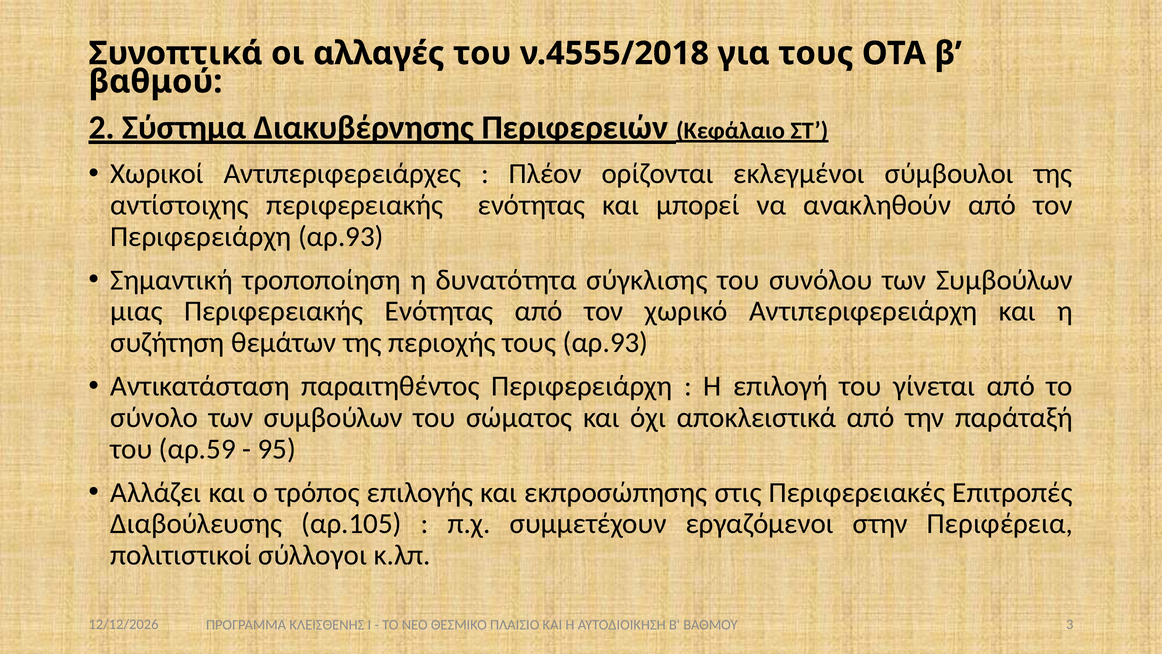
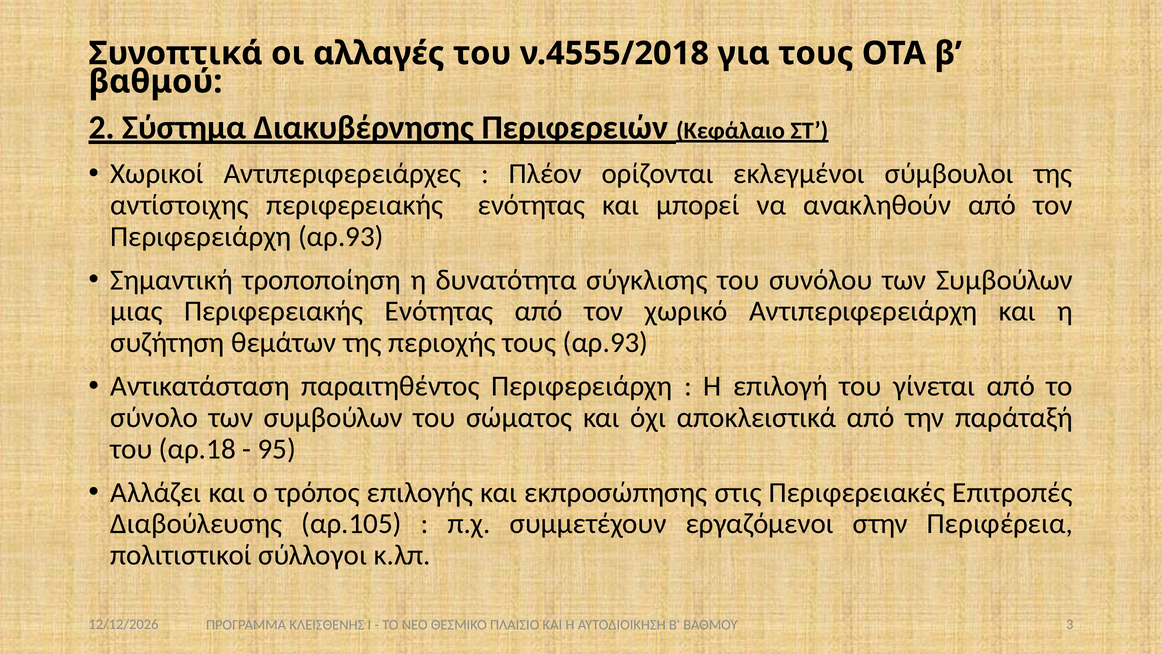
αρ.59: αρ.59 -> αρ.18
